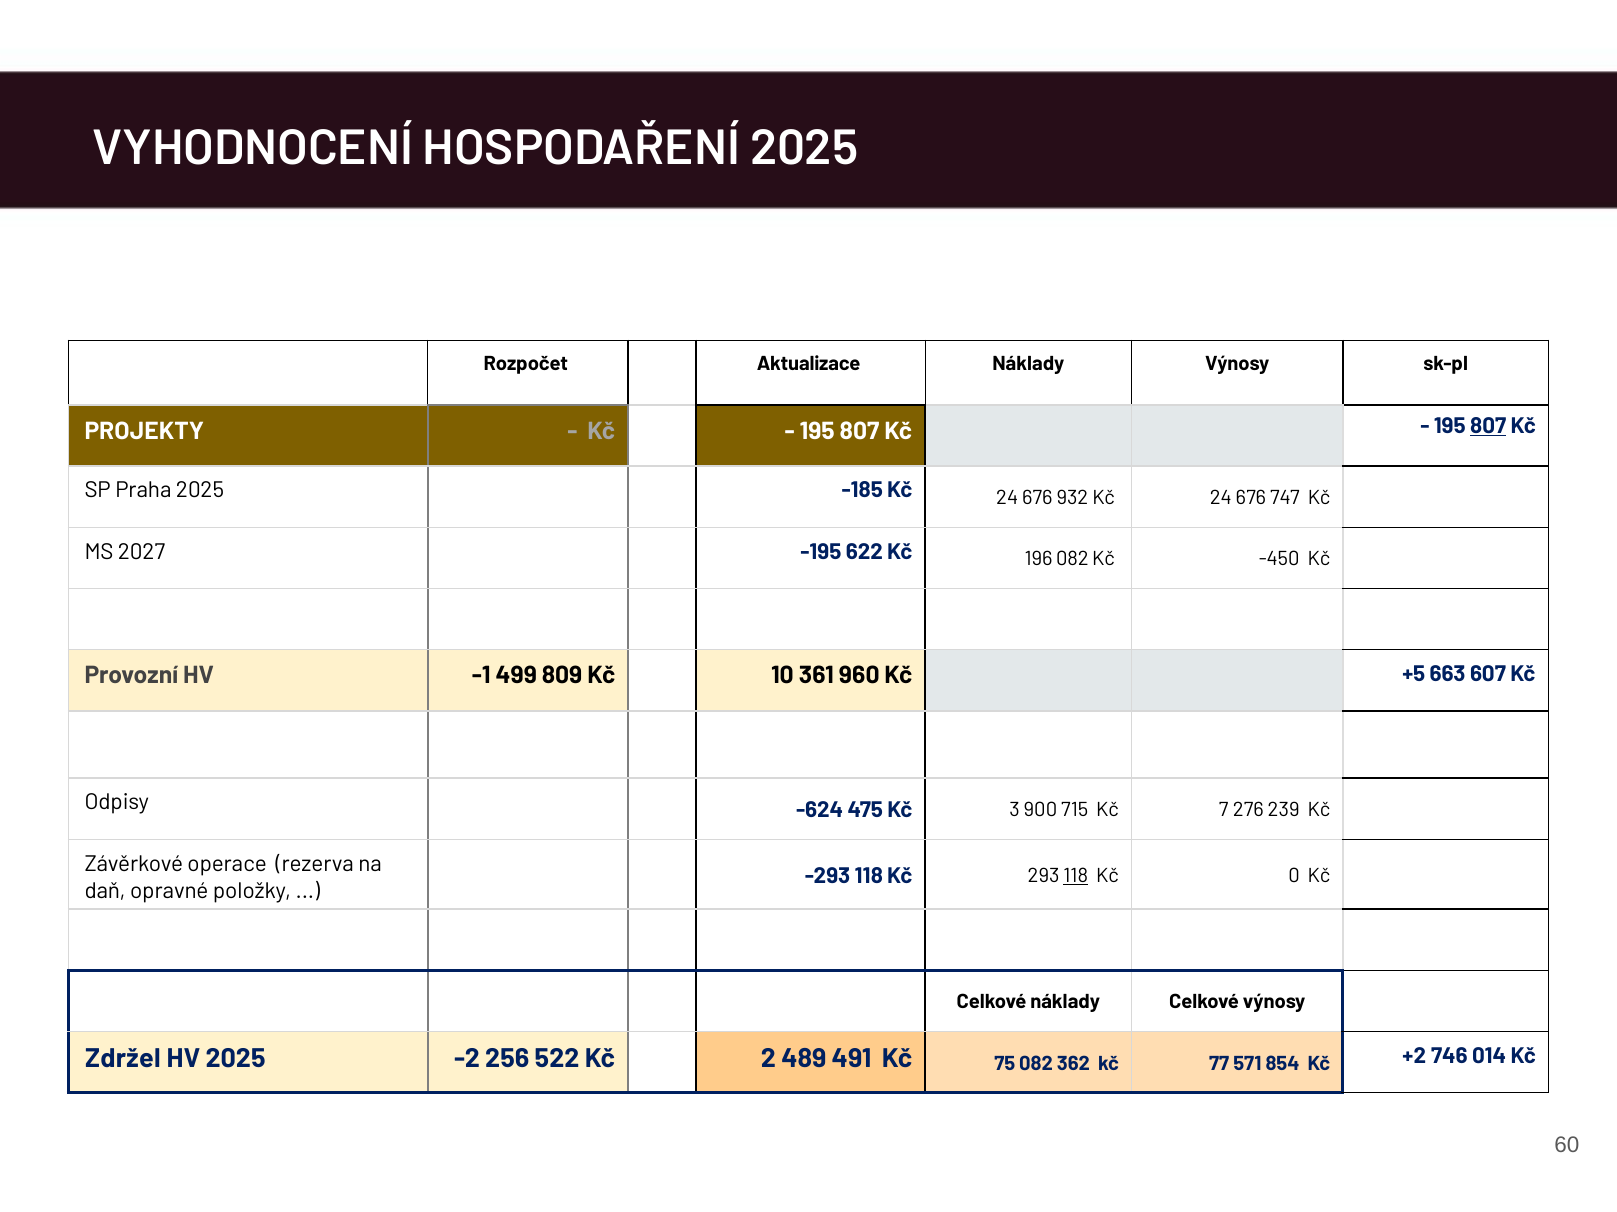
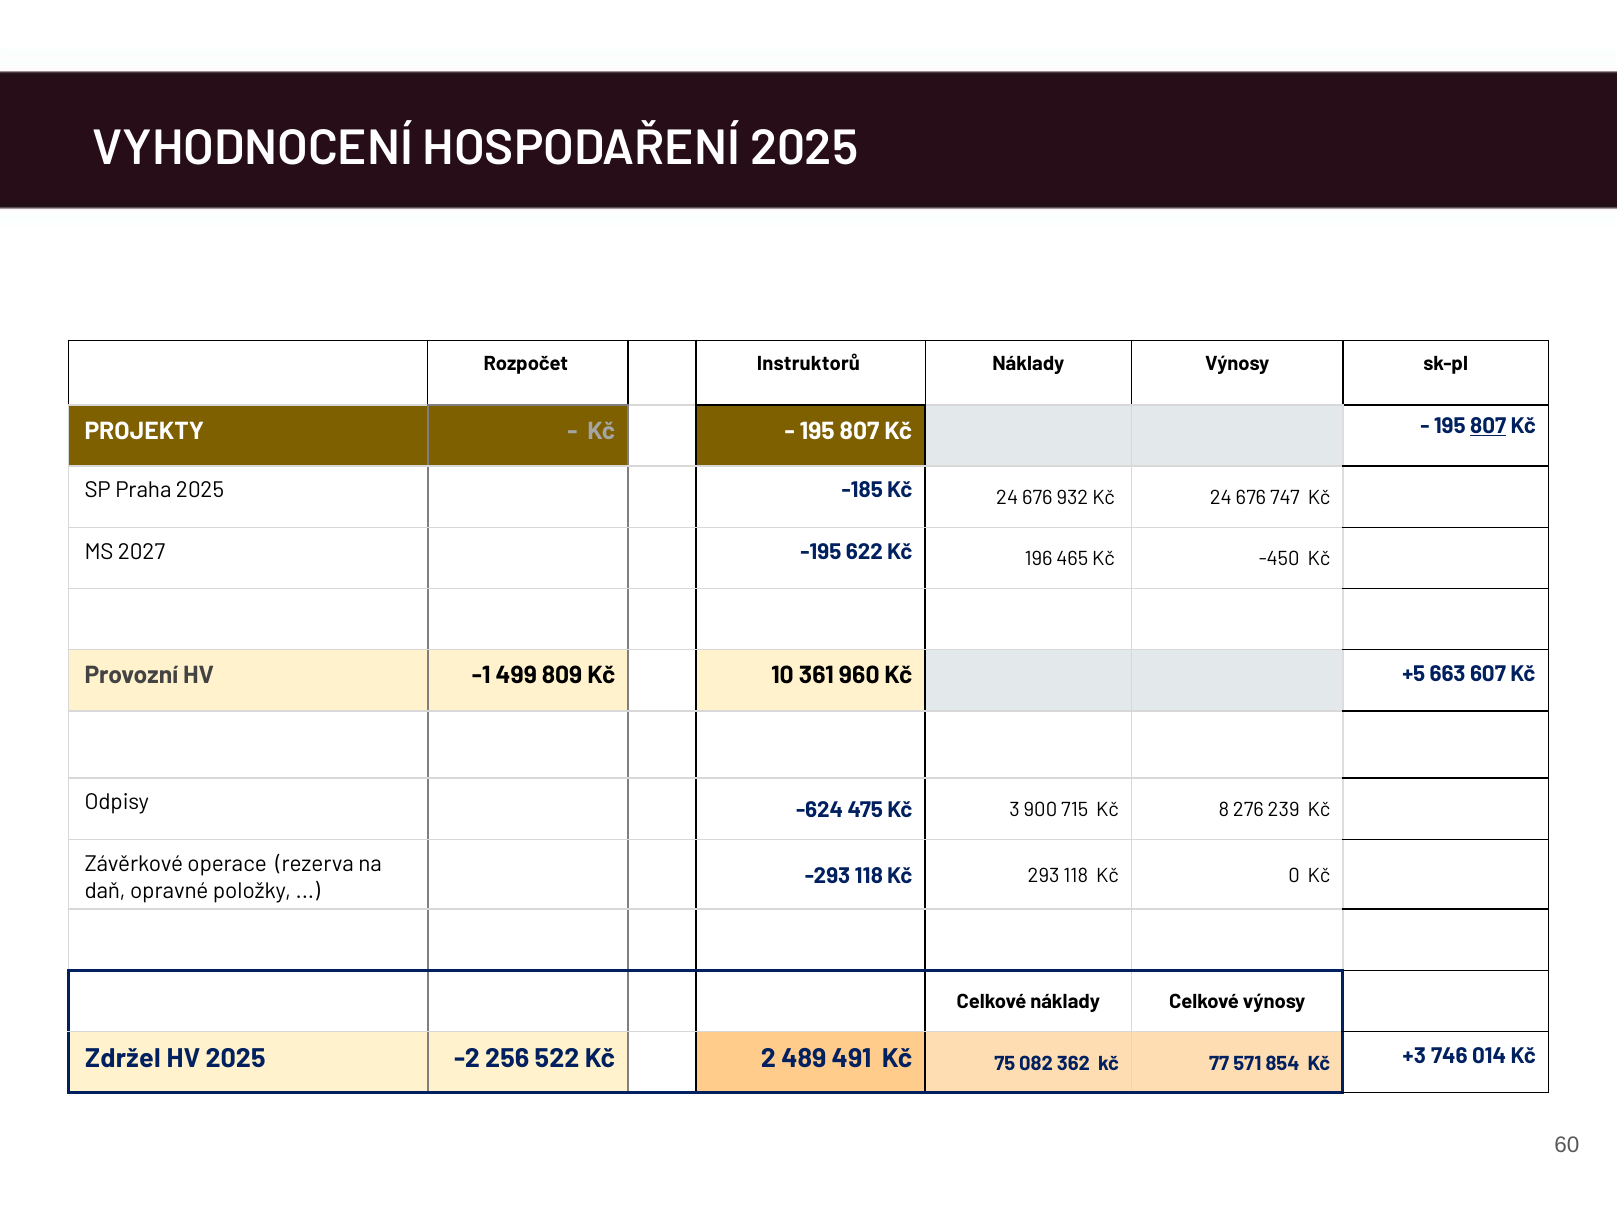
Aktualizace: Aktualizace -> Instruktorů
196 082: 082 -> 465
7: 7 -> 8
118 at (1076, 876) underline: present -> none
+2: +2 -> +3
